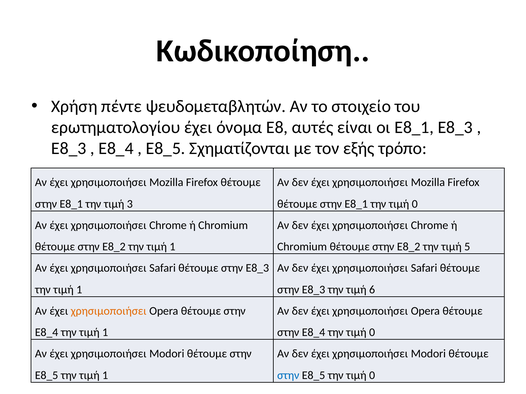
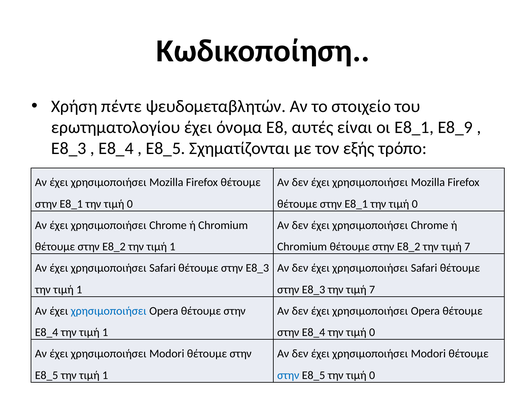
Ε8_1 Ε8_3: Ε8_3 -> Ε8_9
3 at (130, 204): 3 -> 0
Ε8_2 την τιμή 5: 5 -> 7
Ε8_3 την τιμή 6: 6 -> 7
χρησιμοποιήσει at (109, 311) colour: orange -> blue
